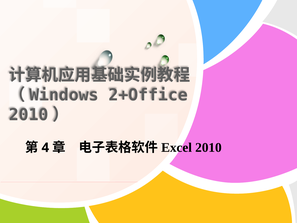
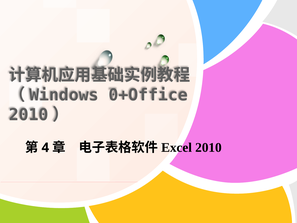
2+Office: 2+Office -> 0+Office
